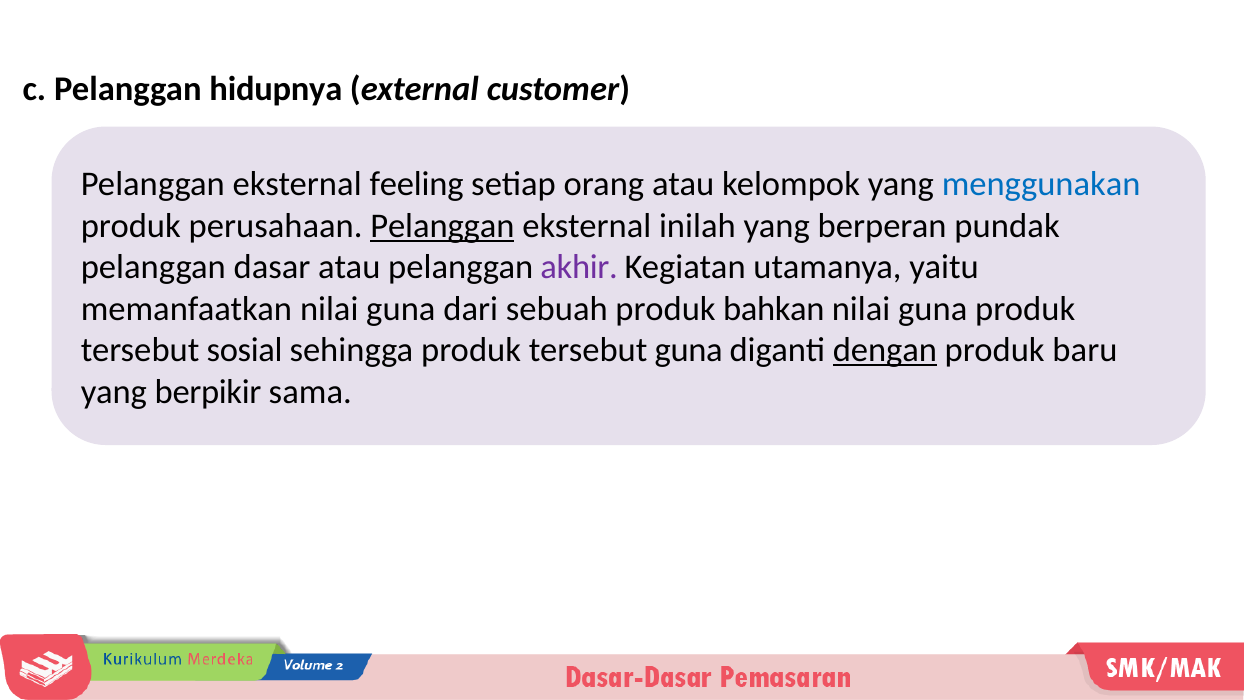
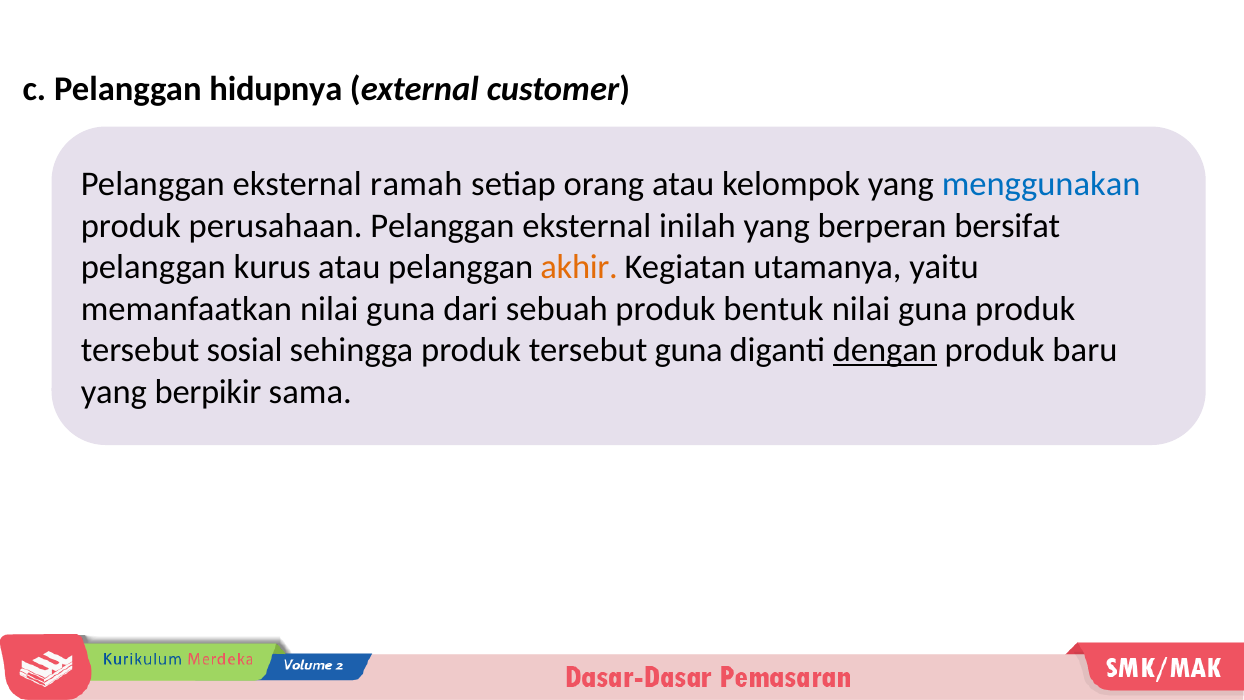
feeling: feeling -> ramah
Pelanggan at (442, 226) underline: present -> none
pundak: pundak -> bersifat
dasar: dasar -> kurus
akhir colour: purple -> orange
bahkan: bahkan -> bentuk
